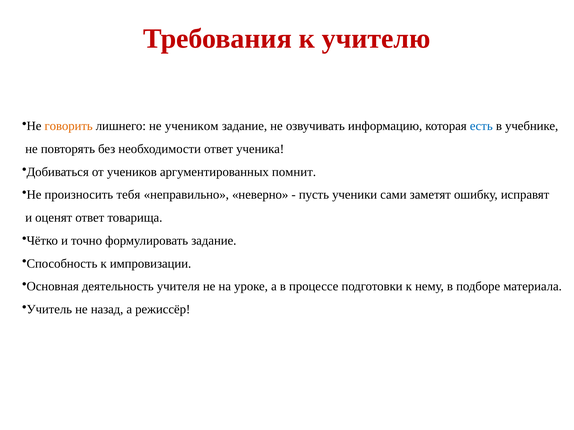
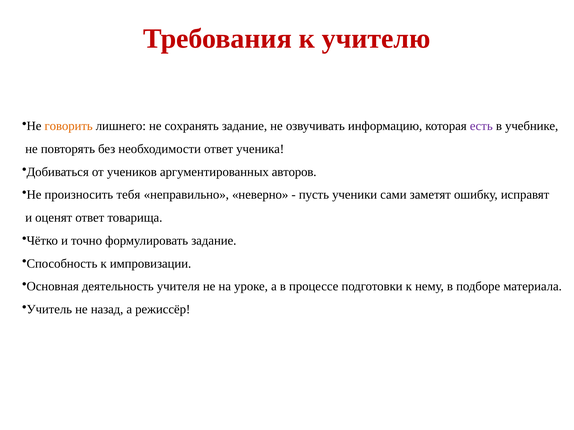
учеником: учеником -> сохранять
есть colour: blue -> purple
помнит: помнит -> авторов
